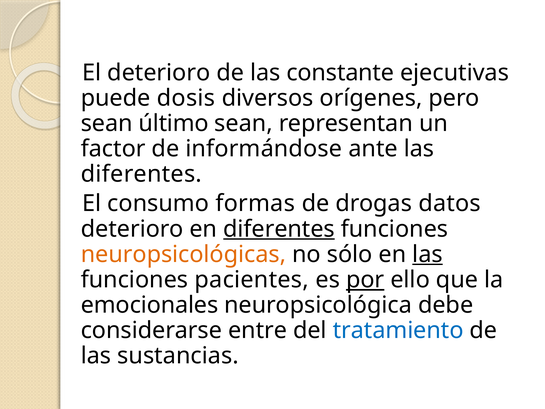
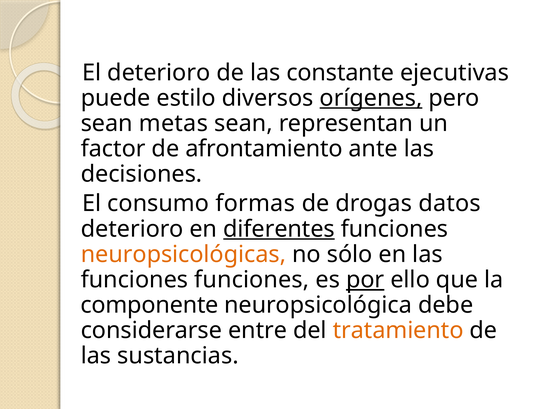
dosis: dosis -> estilo
orígenes underline: none -> present
último: último -> metas
informándose: informándose -> afrontamiento
diferentes at (141, 174): diferentes -> decisiones
las at (428, 254) underline: present -> none
funciones pacientes: pacientes -> funciones
emocionales: emocionales -> componente
tratamiento colour: blue -> orange
